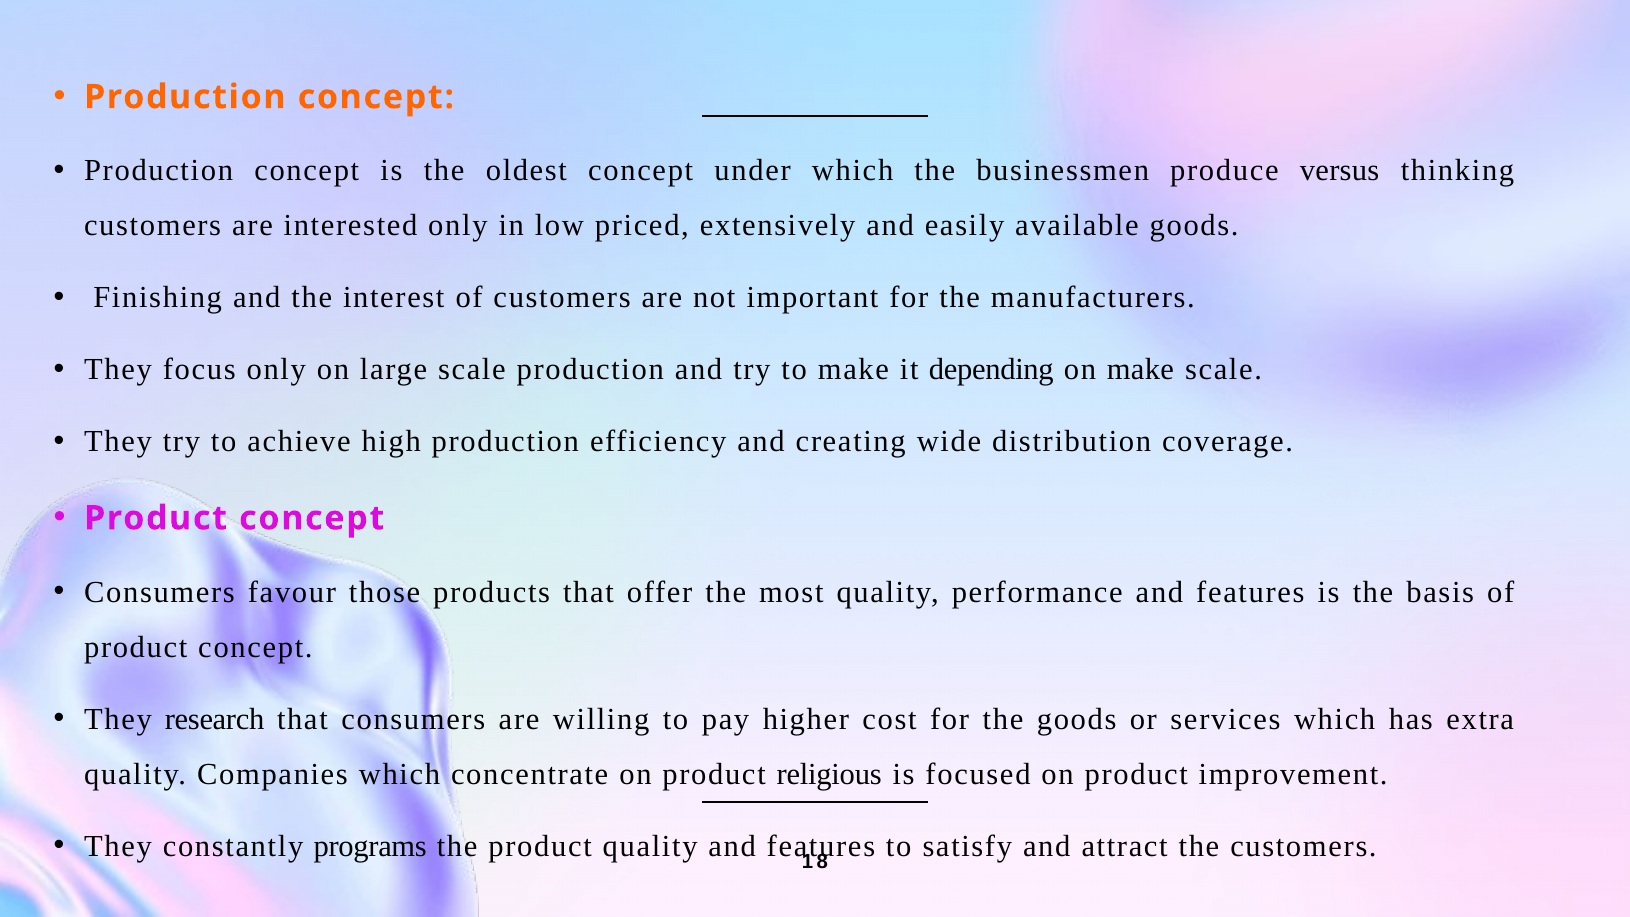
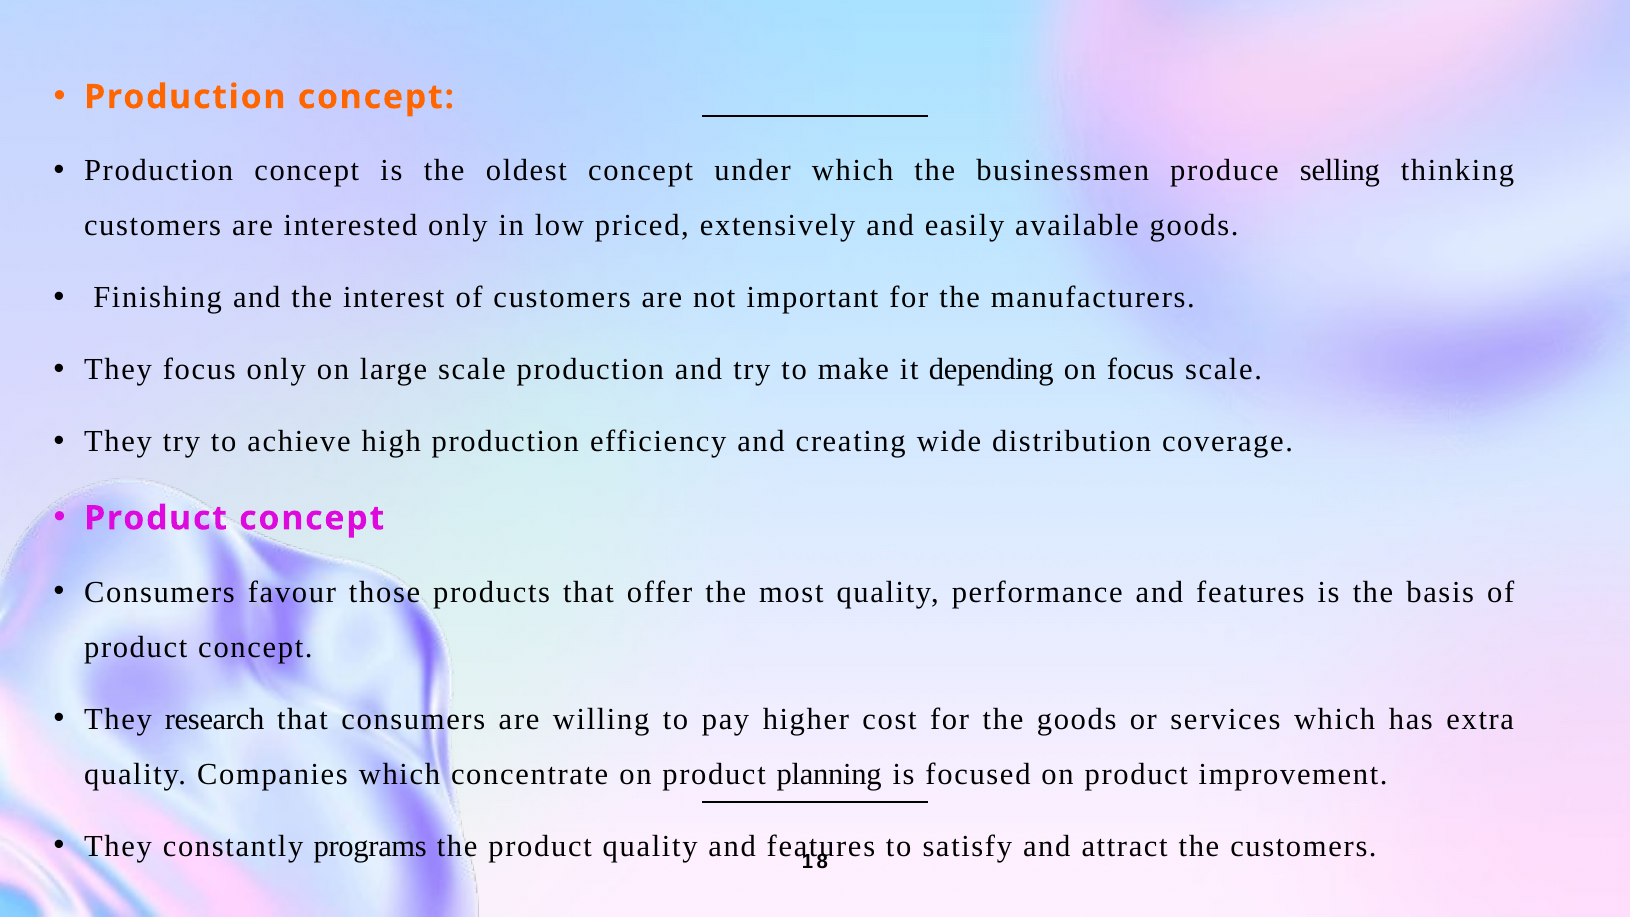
versus: versus -> selling
on make: make -> focus
religious: religious -> planning
